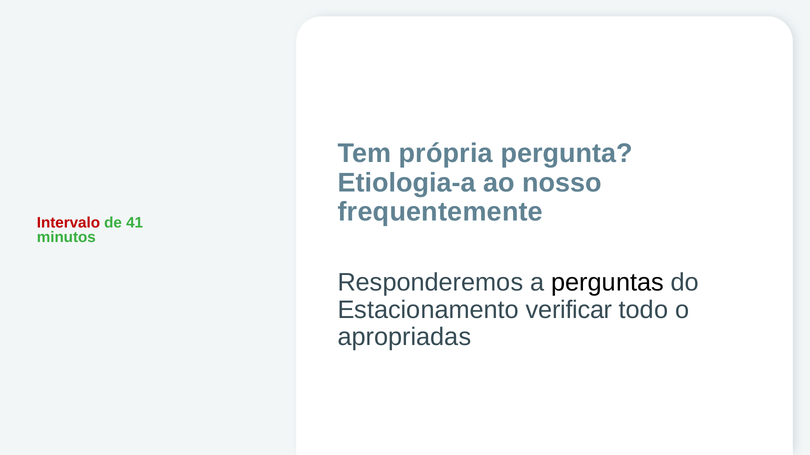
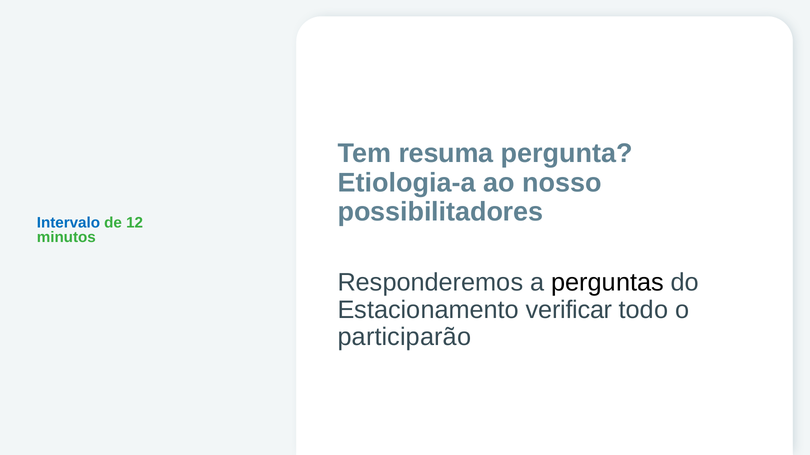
própria: própria -> resuma
frequentemente: frequentemente -> possibilitadores
Intervalo colour: red -> blue
41: 41 -> 12
apropriadas: apropriadas -> participarão
